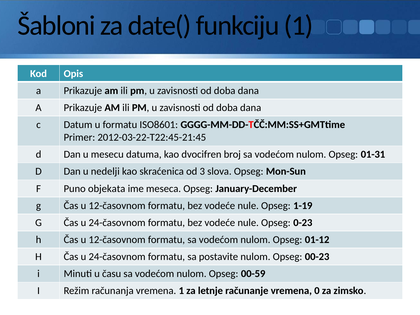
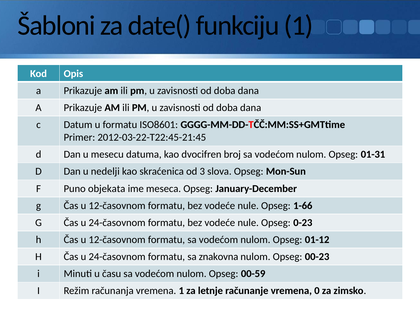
1-19: 1-19 -> 1-66
postavite: postavite -> znakovna
